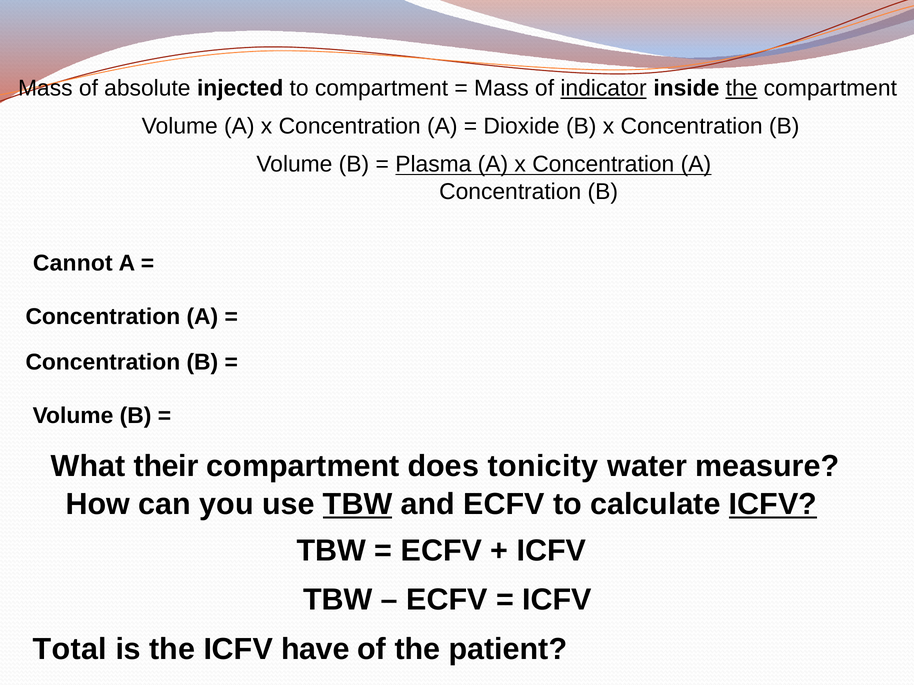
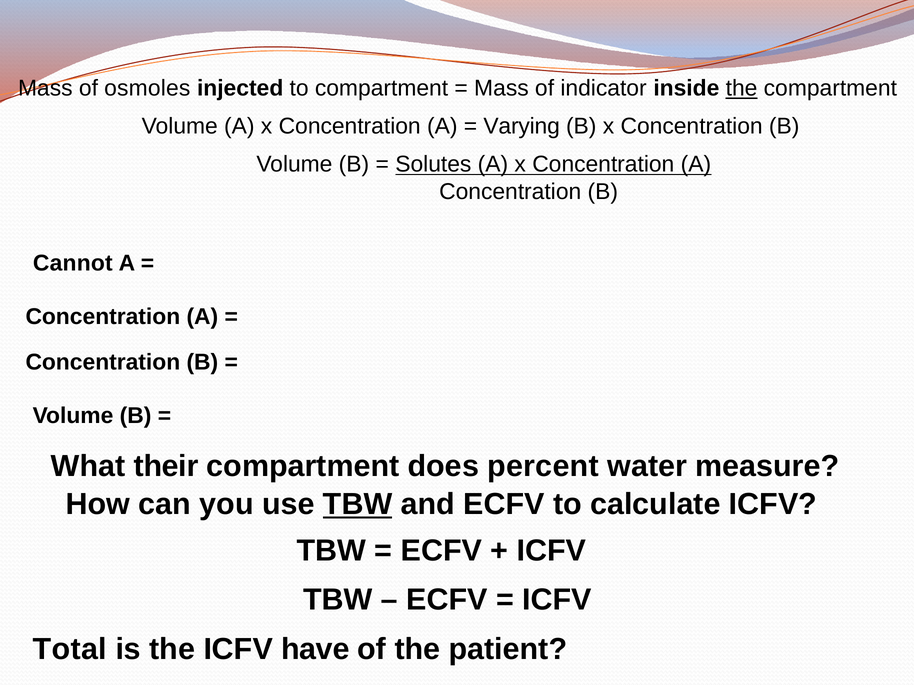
absolute: absolute -> osmoles
indicator underline: present -> none
Dioxide: Dioxide -> Varying
Plasma: Plasma -> Solutes
tonicity: tonicity -> percent
ICFV at (773, 505) underline: present -> none
